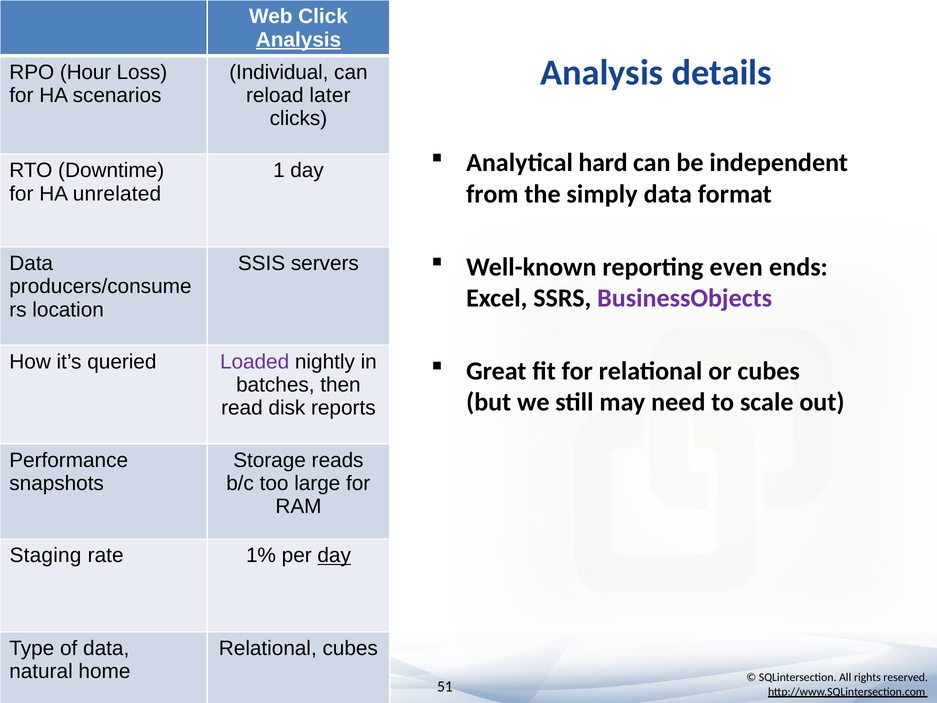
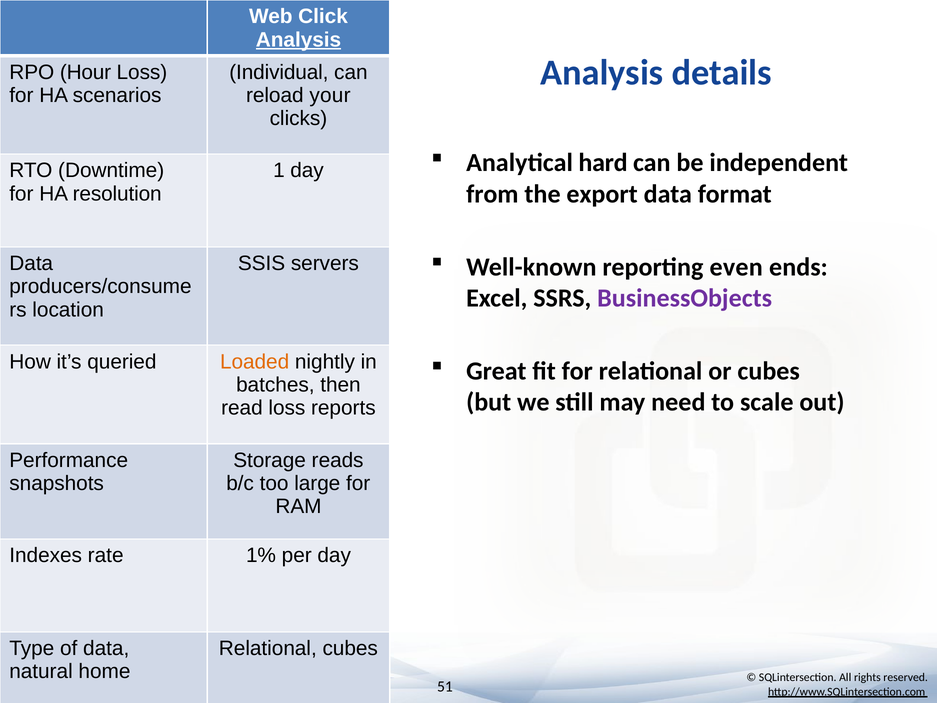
later: later -> your
simply: simply -> export
unrelated: unrelated -> resolution
Loaded colour: purple -> orange
read disk: disk -> loss
Staging: Staging -> Indexes
day at (334, 555) underline: present -> none
